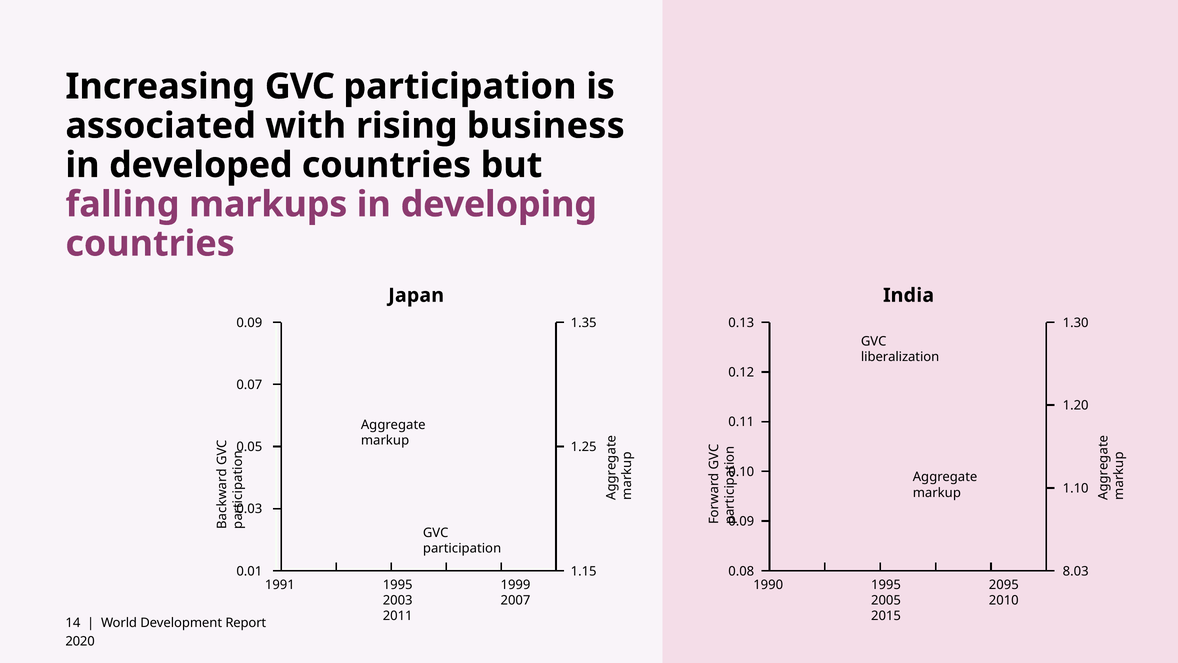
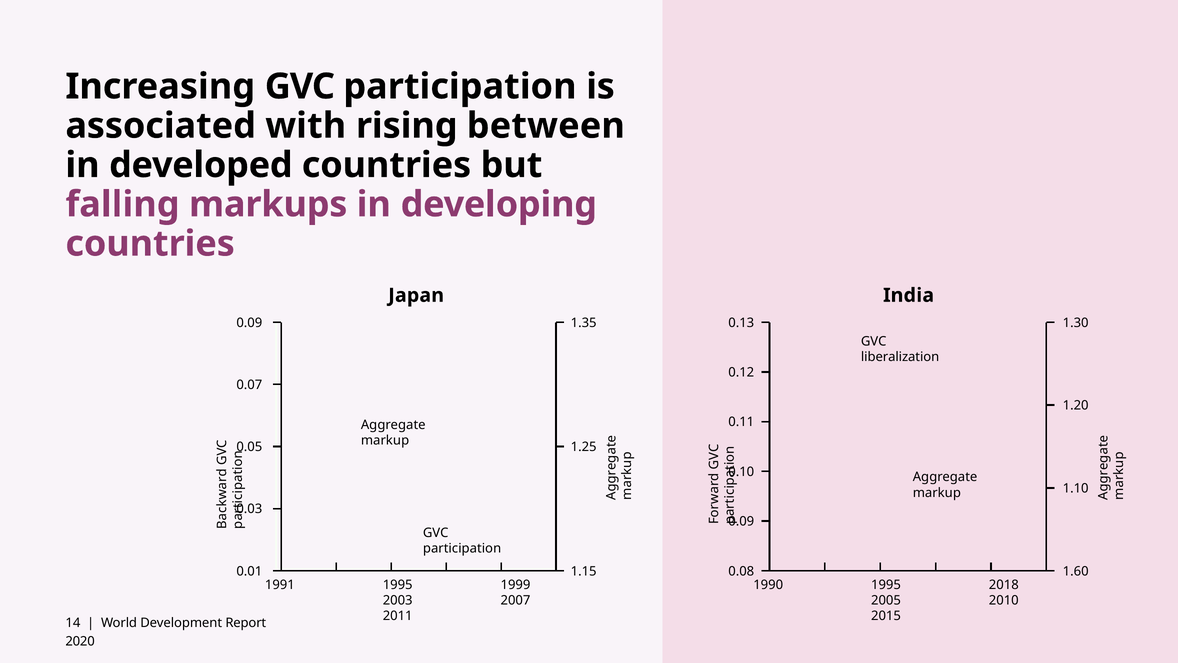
business: business -> between
8.03: 8.03 -> 1.60
2095: 2095 -> 2018
